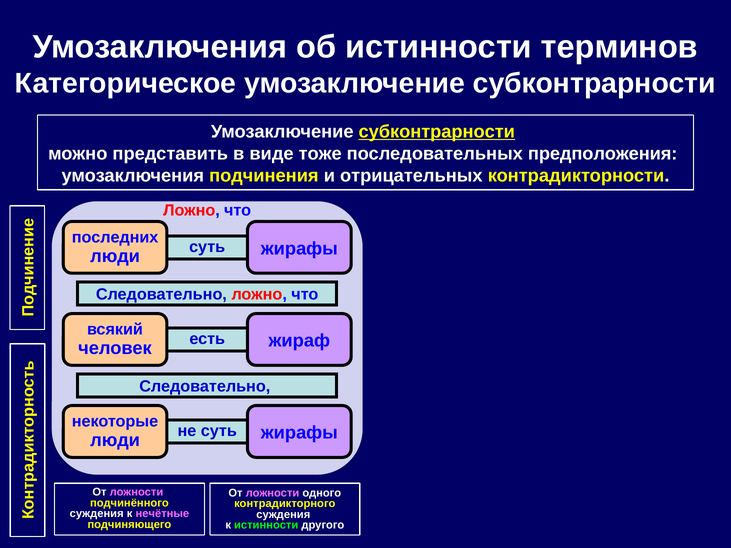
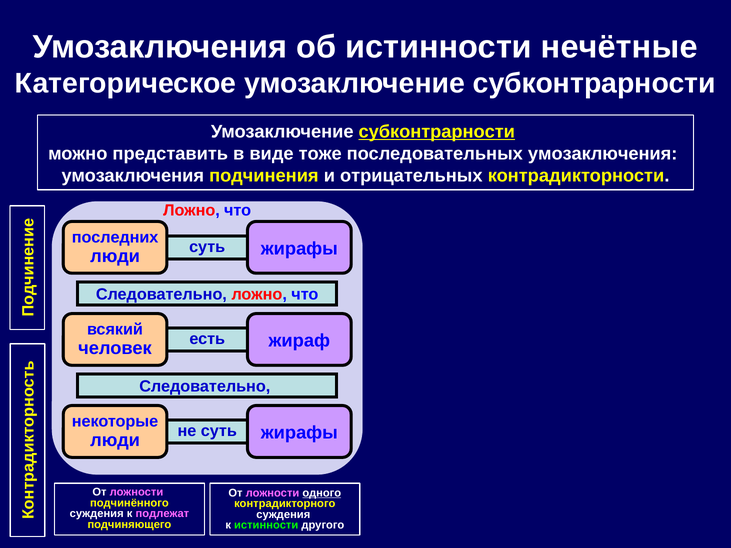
терминов: терминов -> нечётные
последовательных предположения: предположения -> умозаключения
одного underline: none -> present
нечётные: нечётные -> подлежат
